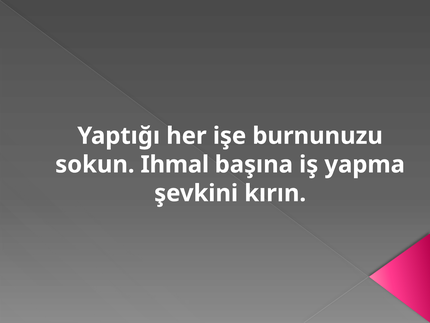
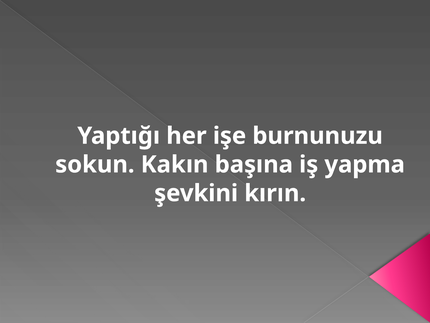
Ihmal: Ihmal -> Kakın
